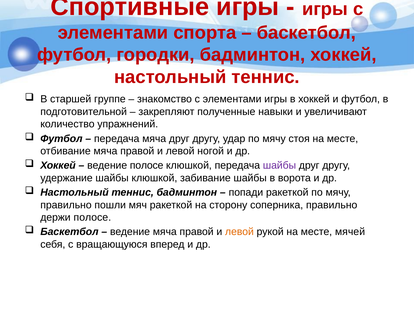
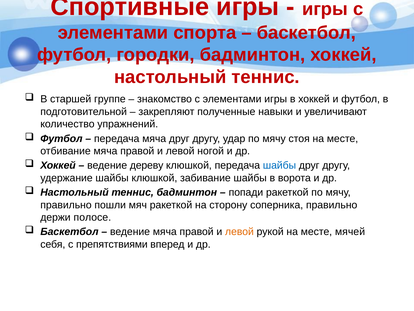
ведение полосе: полосе -> дереву
шайбы at (279, 165) colour: purple -> blue
вращающуюся: вращающуюся -> препятствиями
